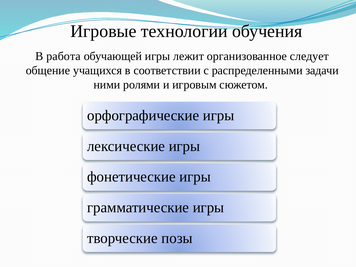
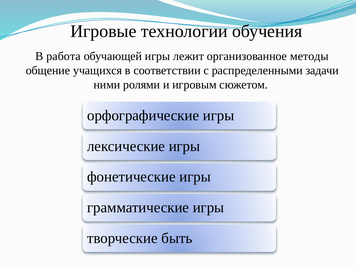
следует: следует -> методы
позы: позы -> быть
